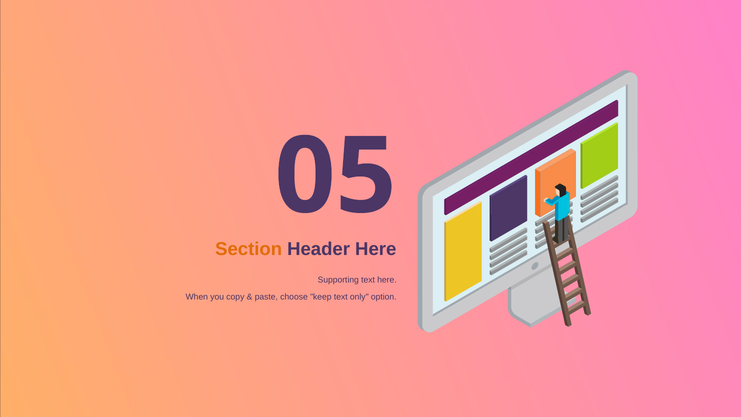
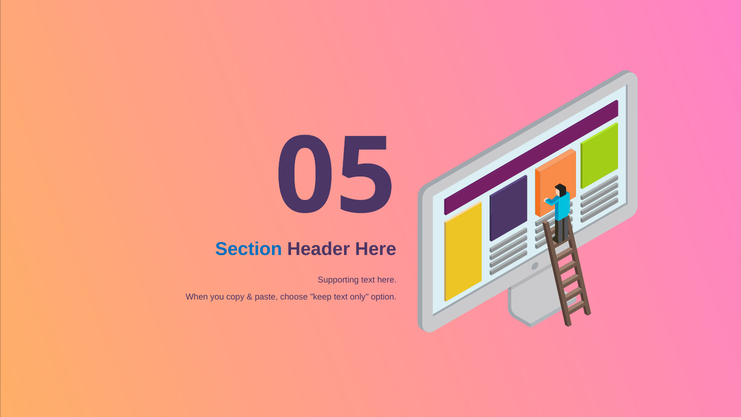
Section colour: orange -> blue
